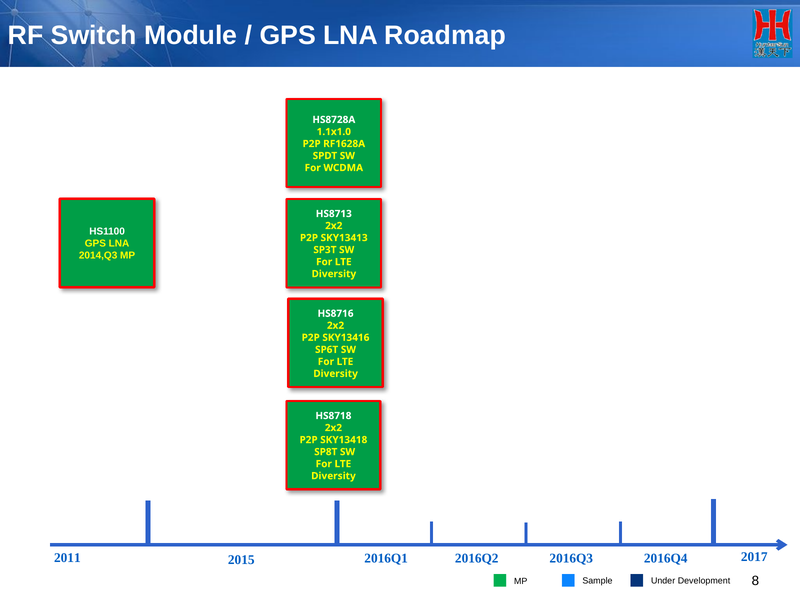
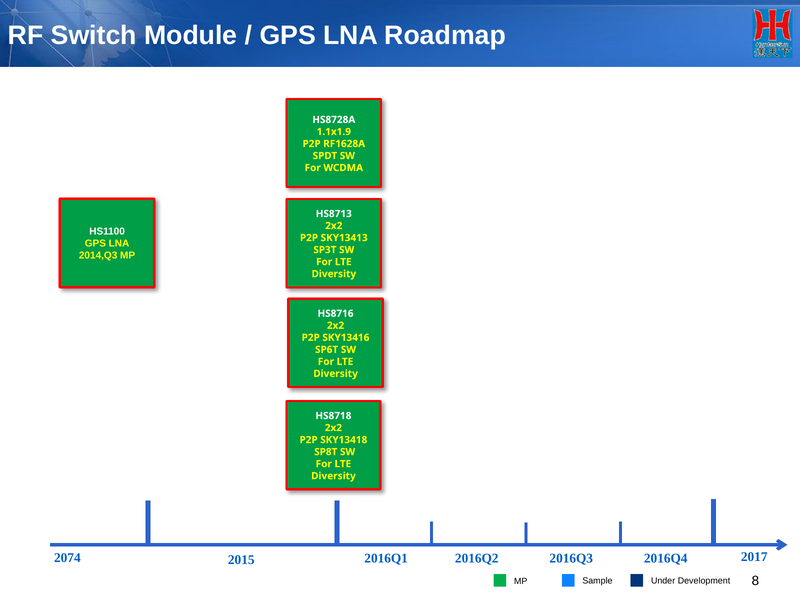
1.1x1.0: 1.1x1.0 -> 1.1x1.9
2011: 2011 -> 2074
